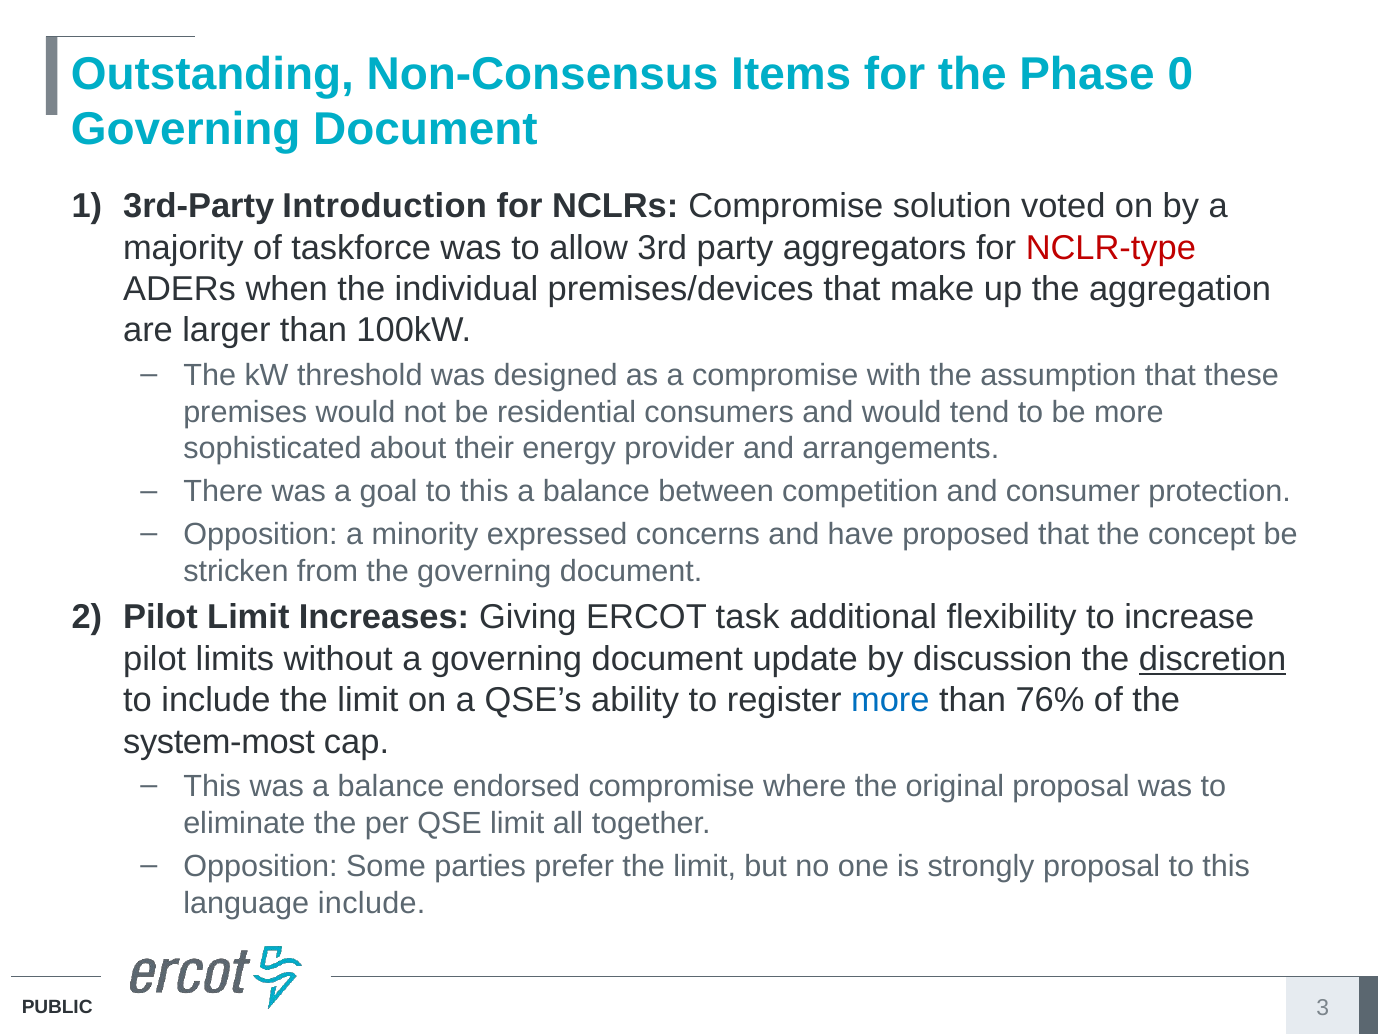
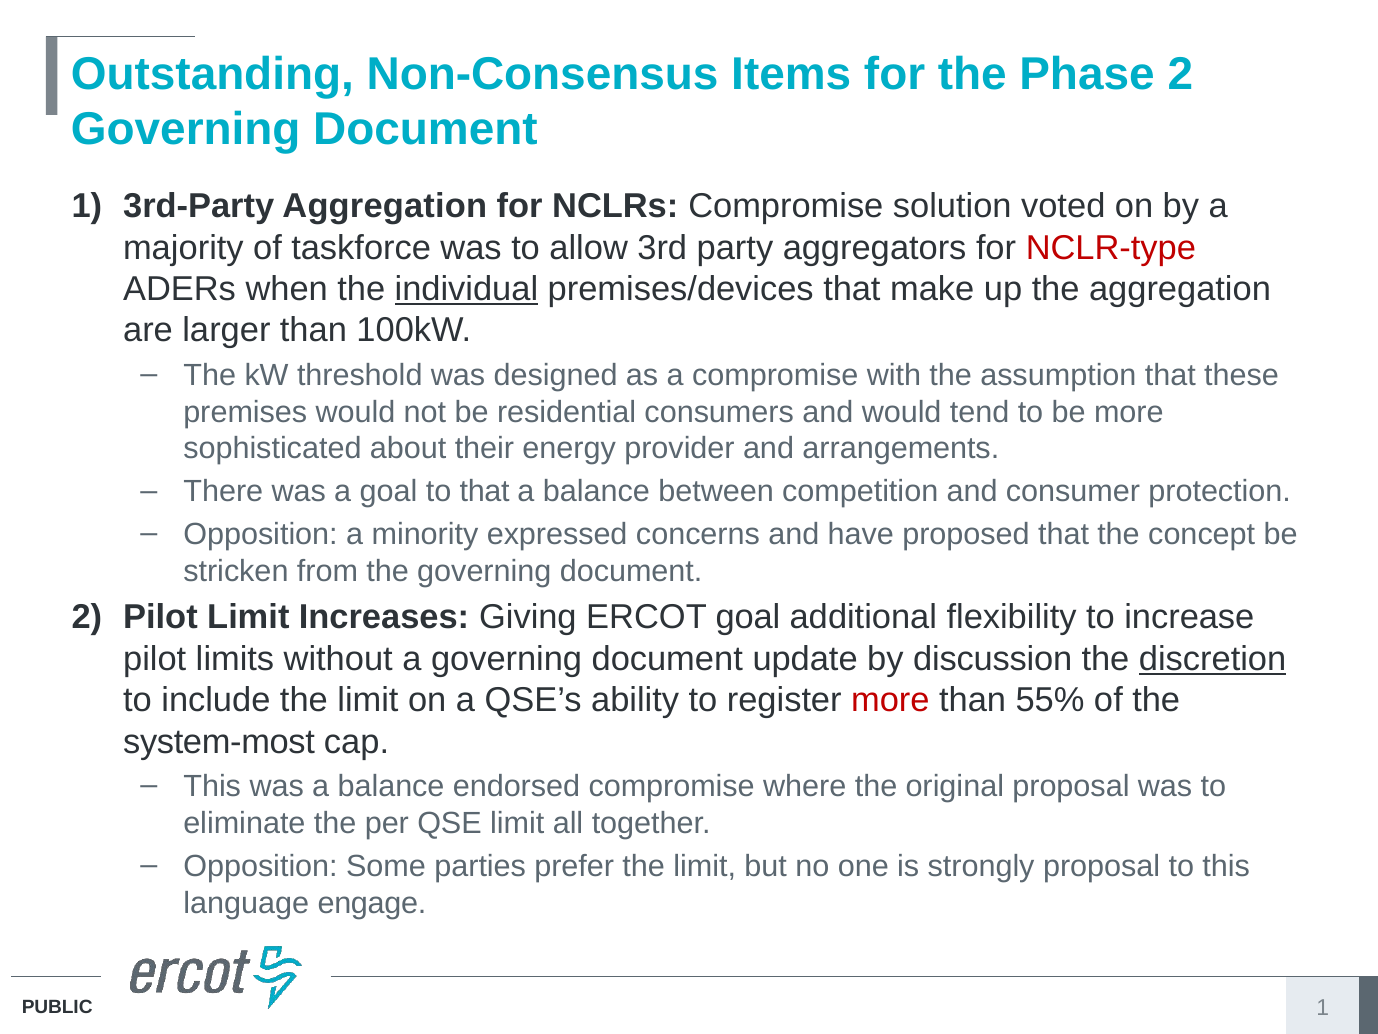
Phase 0: 0 -> 2
3rd-Party Introduction: Introduction -> Aggregation
individual underline: none -> present
goal to this: this -> that
ERCOT task: task -> goal
more at (890, 700) colour: blue -> red
76%: 76% -> 55%
language include: include -> engage
3 at (1323, 1007): 3 -> 1
